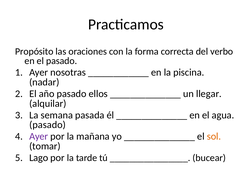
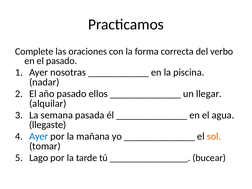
Propósito: Propósito -> Complete
pasado at (48, 125): pasado -> llegaste
Ayer at (39, 136) colour: purple -> blue
